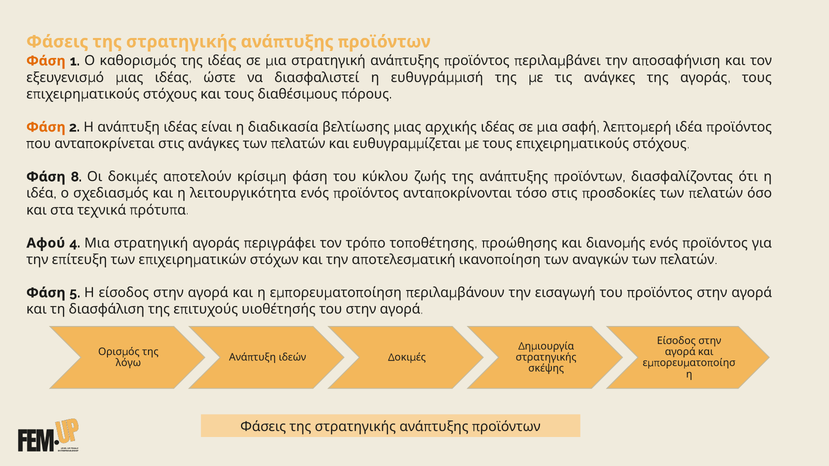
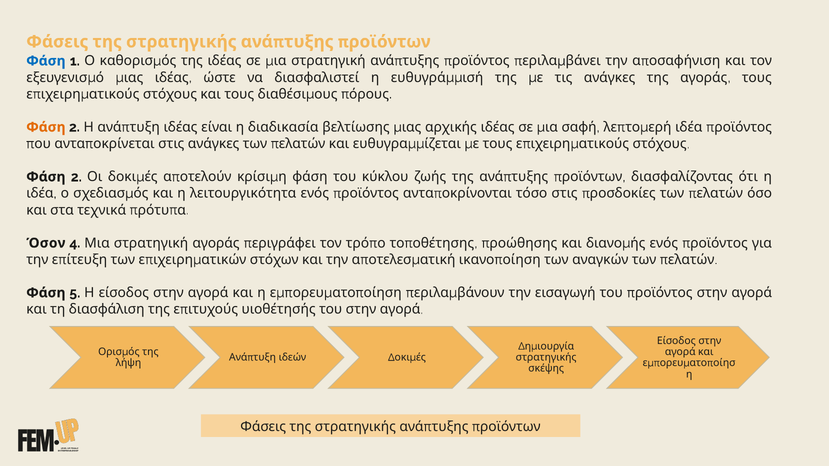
Φάση at (46, 61) colour: orange -> blue
8 at (76, 177): 8 -> 2
Αφού: Αφού -> Όσον
λόγω: λόγω -> λήψη
